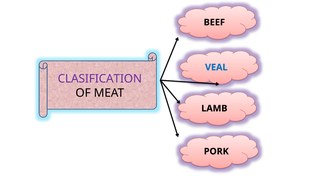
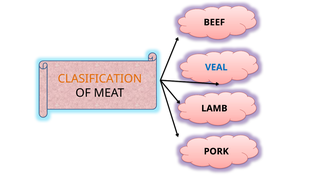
CLASIFICATION colour: purple -> orange
